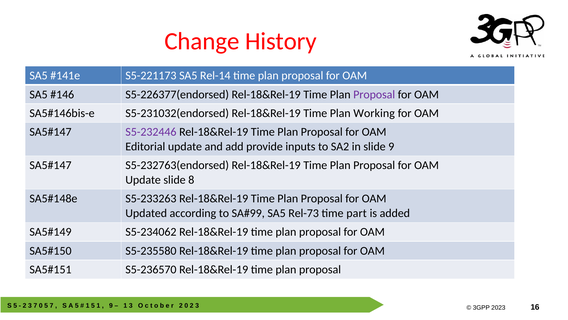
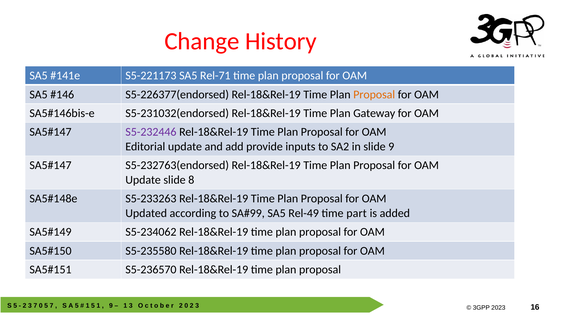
Rel-14: Rel-14 -> Rel-71
Proposal at (374, 94) colour: purple -> orange
Working: Working -> Gateway
Rel-73: Rel-73 -> Rel-49
